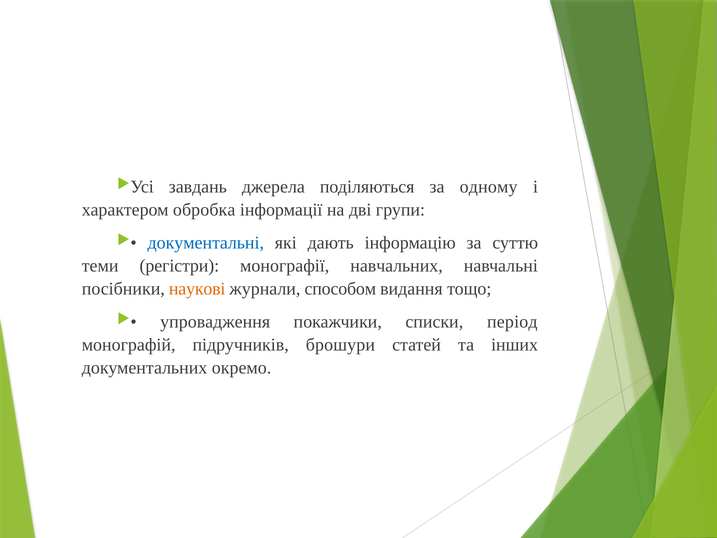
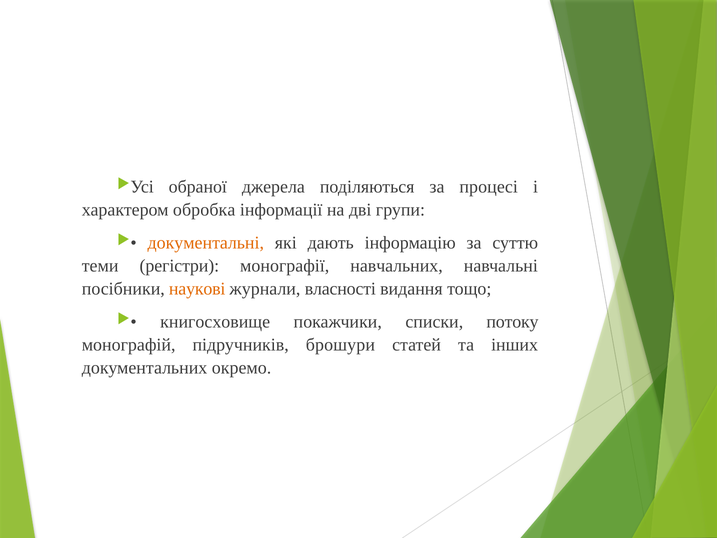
завдань: завдань -> обраної
одному: одному -> процесі
документальні colour: blue -> orange
способом: способом -> власності
упровадження: упровадження -> книгосховище
період: період -> потоку
